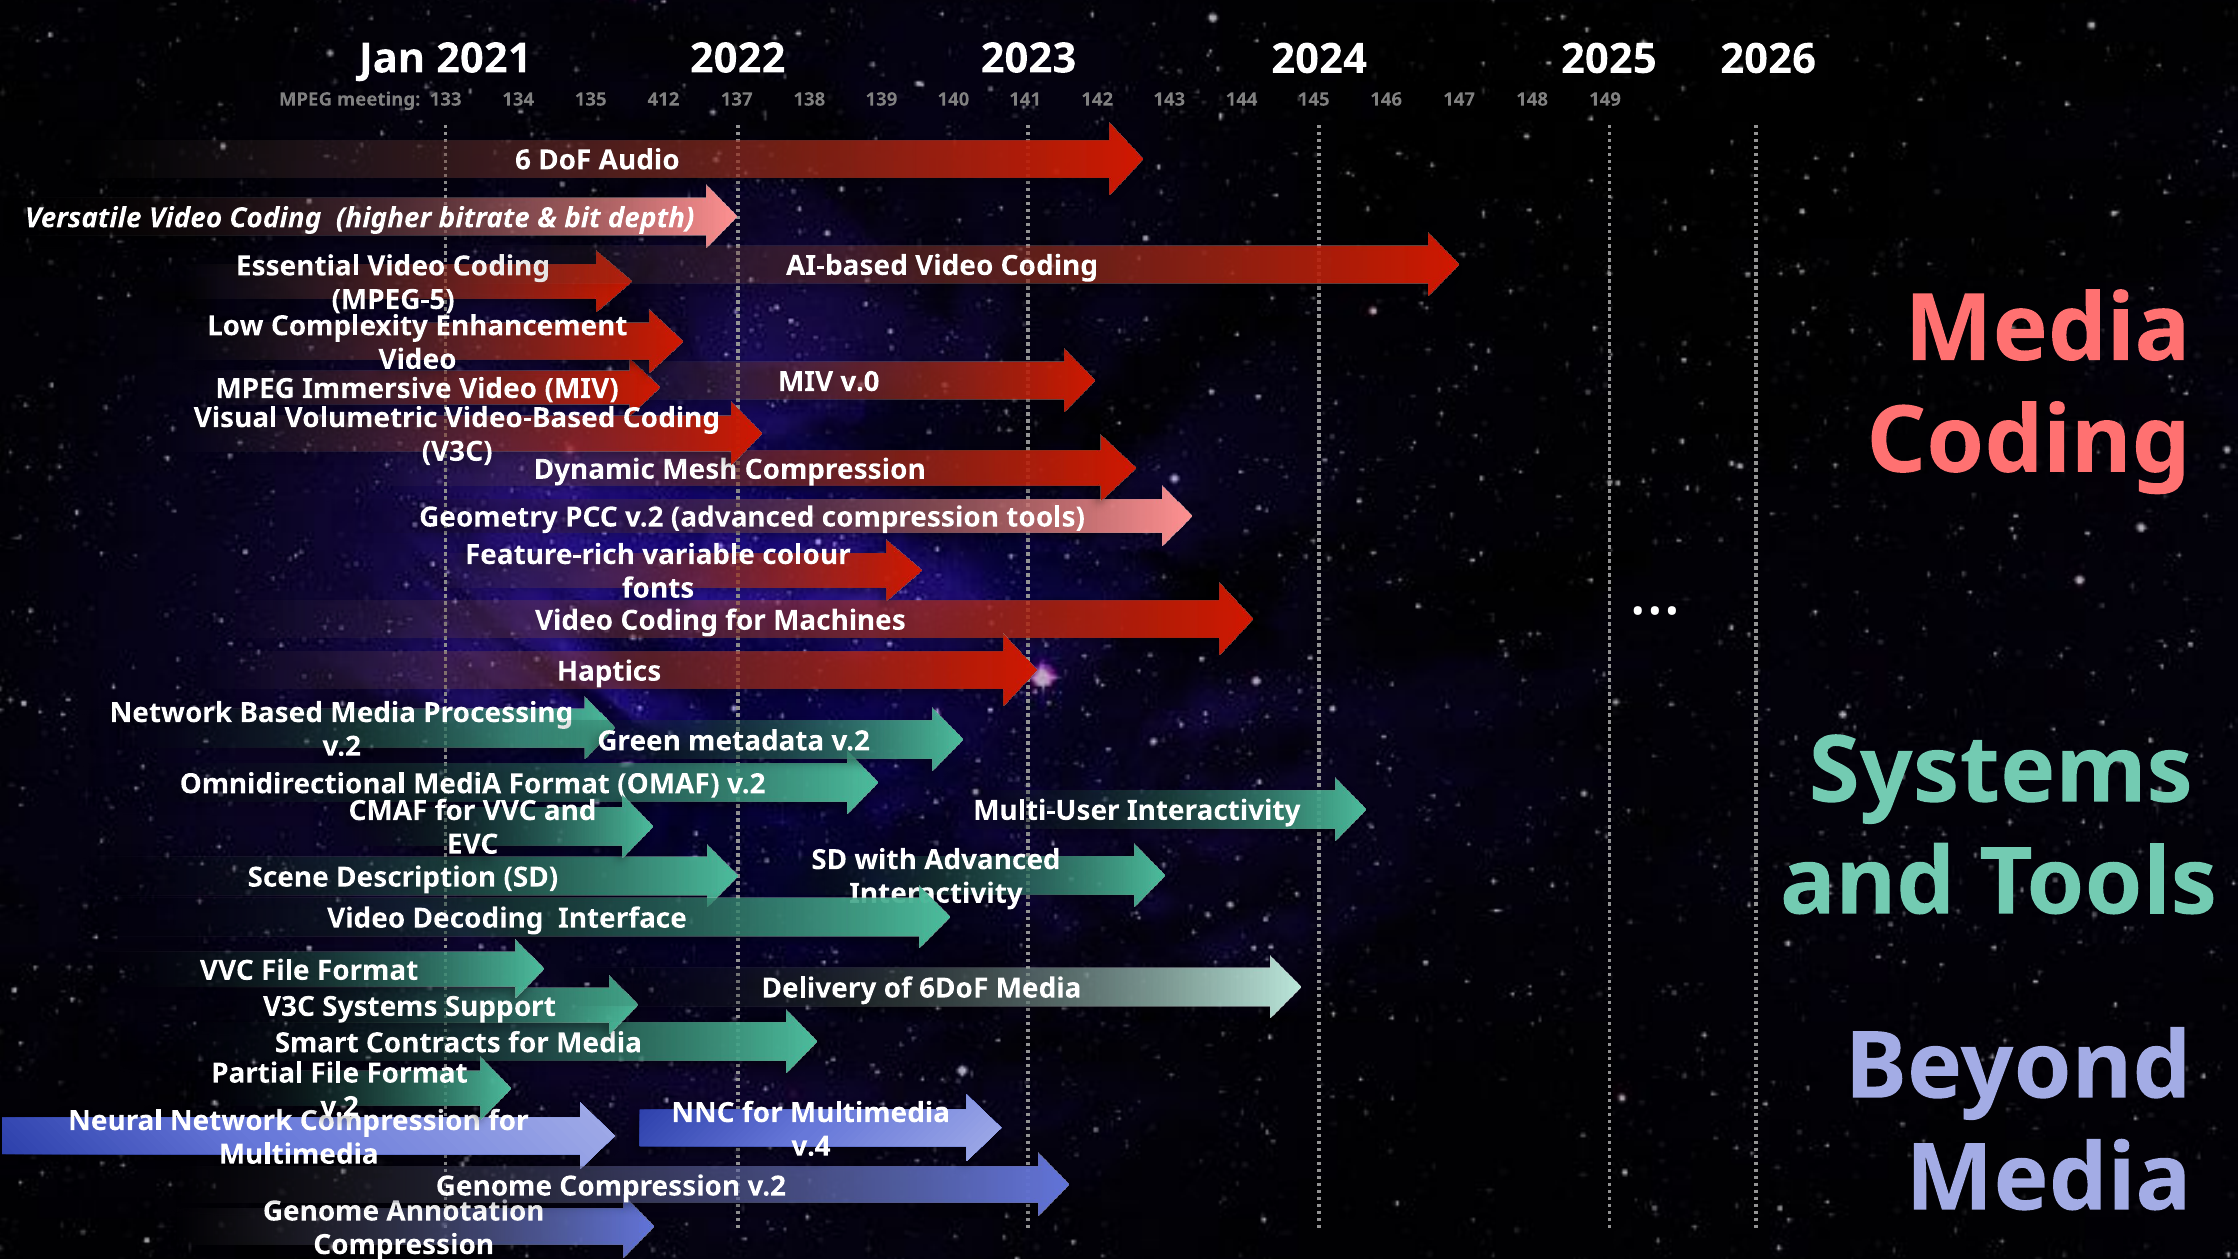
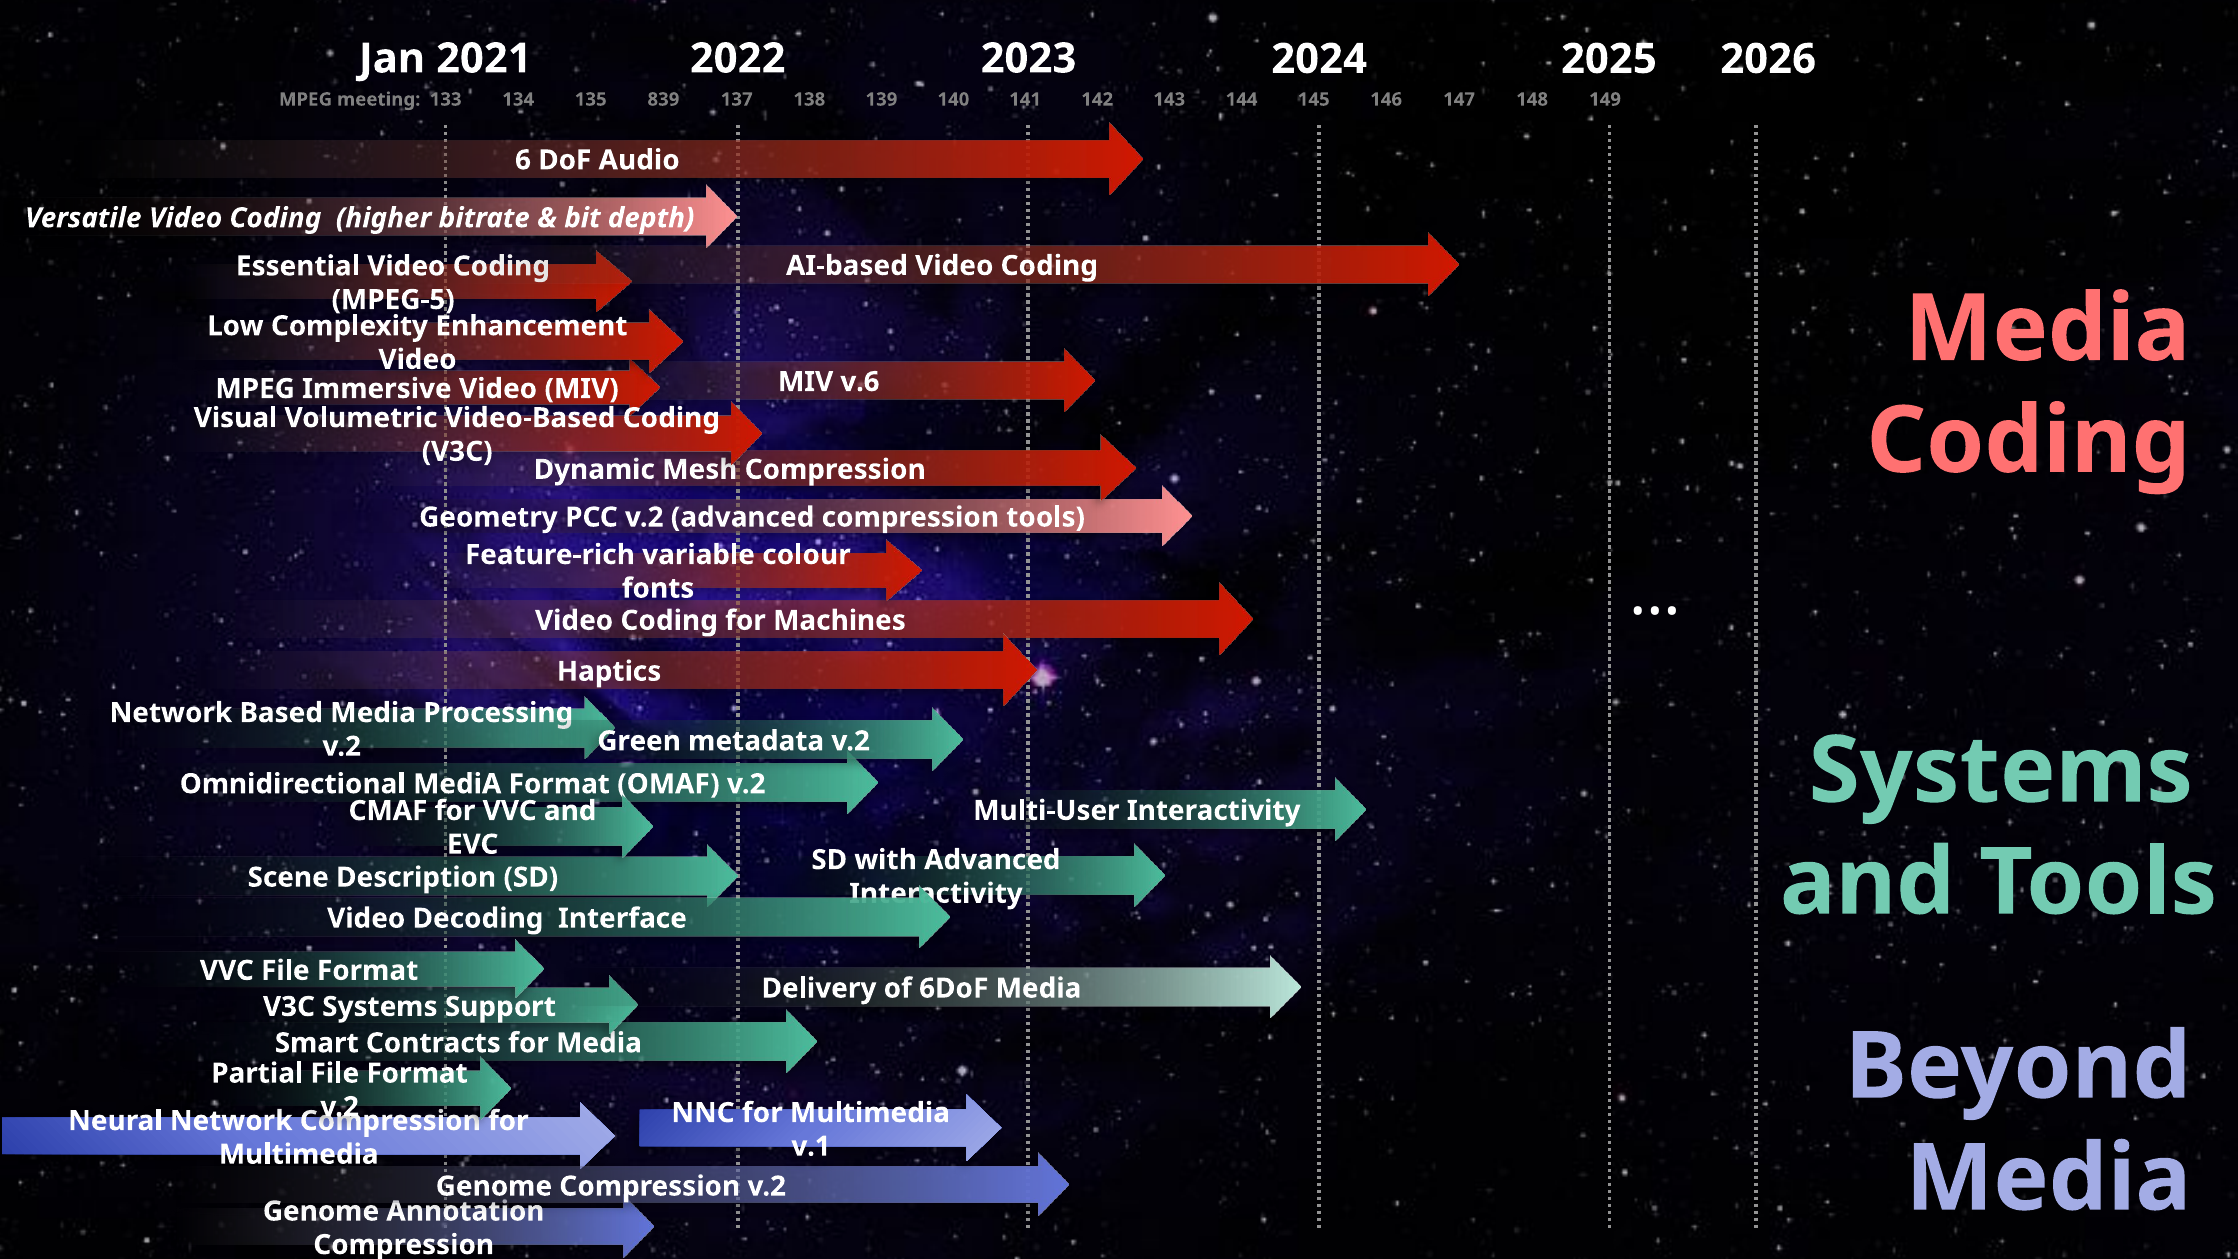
412: 412 -> 839
v.0: v.0 -> v.6
v.4: v.4 -> v.1
